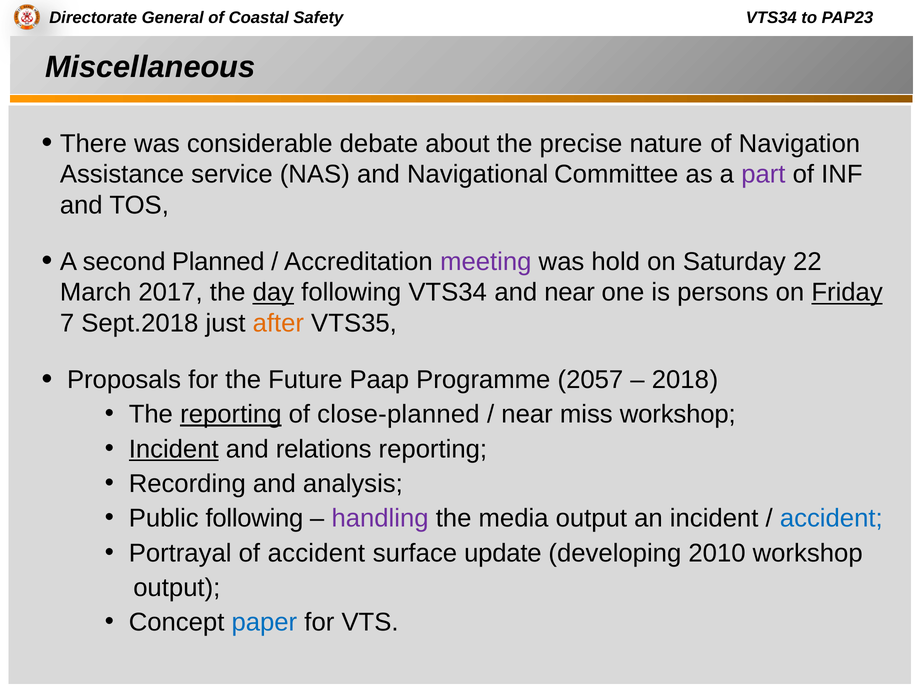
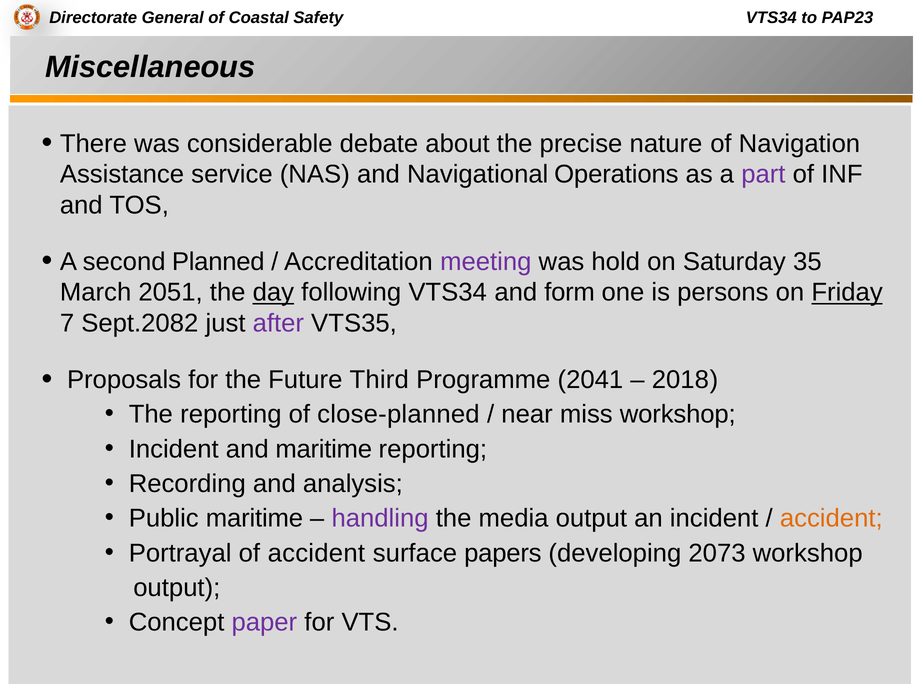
Committee: Committee -> Operations
22: 22 -> 35
2017: 2017 -> 2051
and near: near -> form
Sept.2018: Sept.2018 -> Sept.2082
after colour: orange -> purple
Paap: Paap -> Third
2057: 2057 -> 2041
reporting at (231, 414) underline: present -> none
Incident at (174, 449) underline: present -> none
and relations: relations -> maritime
Public following: following -> maritime
accident at (831, 518) colour: blue -> orange
update: update -> papers
2010: 2010 -> 2073
paper colour: blue -> purple
